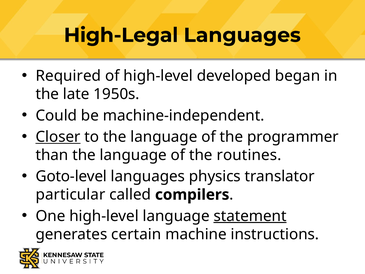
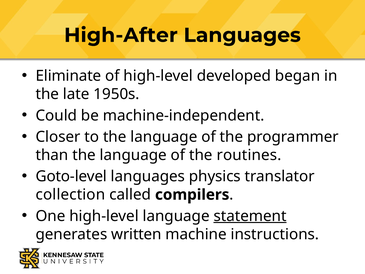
High-Legal: High-Legal -> High-After
Required: Required -> Eliminate
Closer underline: present -> none
particular: particular -> collection
certain: certain -> written
